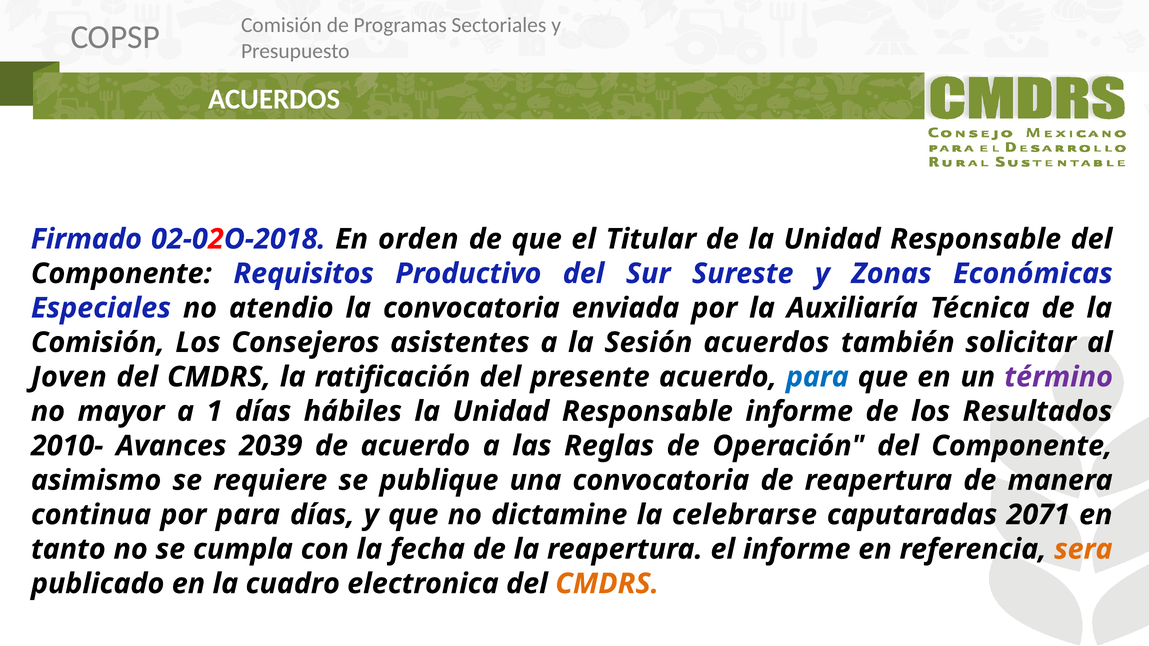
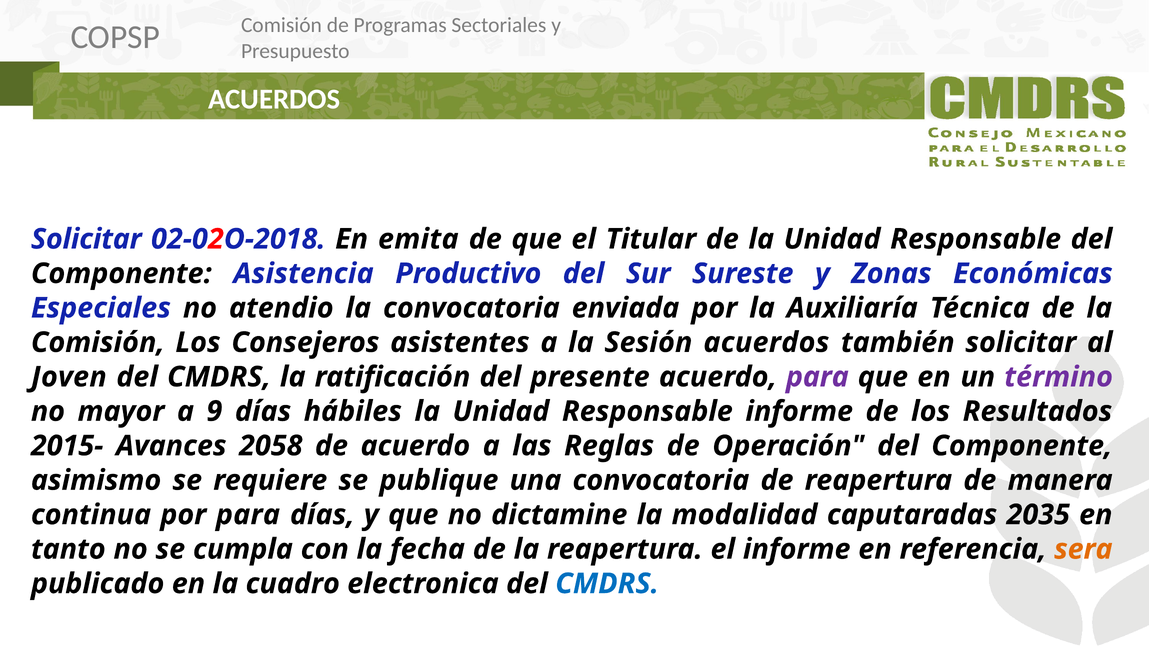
Firmado at (86, 239): Firmado -> Solicitar
orden: orden -> emita
Requisitos: Requisitos -> Asistencia
para at (817, 377) colour: blue -> purple
1: 1 -> 9
2010-: 2010- -> 2015-
2039: 2039 -> 2058
celebrarse: celebrarse -> modalidad
2071: 2071 -> 2035
CMDRS at (607, 584) colour: orange -> blue
